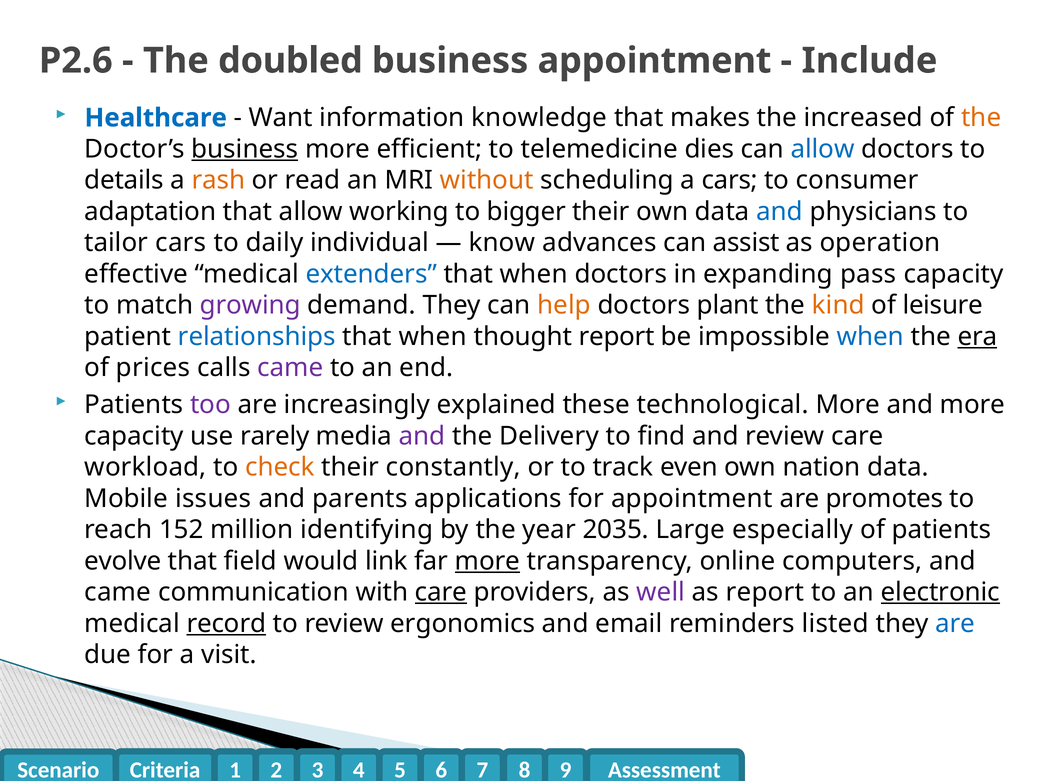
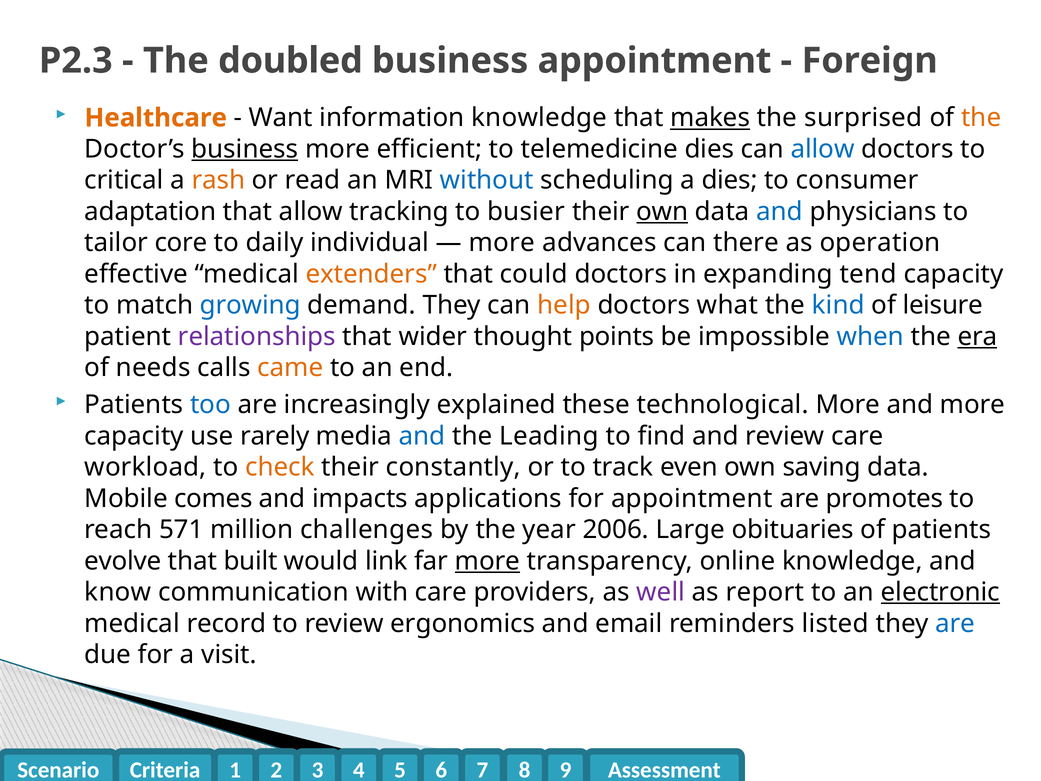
P2.6: P2.6 -> P2.3
Include: Include -> Foreign
Healthcare colour: blue -> orange
makes underline: none -> present
increased: increased -> surprised
details: details -> critical
without colour: orange -> blue
a cars: cars -> dies
working: working -> tracking
bigger: bigger -> busier
own at (662, 211) underline: none -> present
tailor cars: cars -> core
know at (502, 243): know -> more
assist: assist -> there
extenders colour: blue -> orange
when at (534, 274): when -> could
pass: pass -> tend
growing colour: purple -> blue
plant: plant -> what
kind colour: orange -> blue
relationships colour: blue -> purple
when at (433, 336): when -> wider
thought report: report -> points
prices: prices -> needs
came at (290, 368) colour: purple -> orange
too colour: purple -> blue
and at (422, 436) colour: purple -> blue
Delivery: Delivery -> Leading
nation: nation -> saving
issues: issues -> comes
parents: parents -> impacts
152: 152 -> 571
identifying: identifying -> challenges
2035: 2035 -> 2006
especially: especially -> obituaries
field: field -> built
online computers: computers -> knowledge
came at (118, 592): came -> know
care at (441, 592) underline: present -> none
record underline: present -> none
